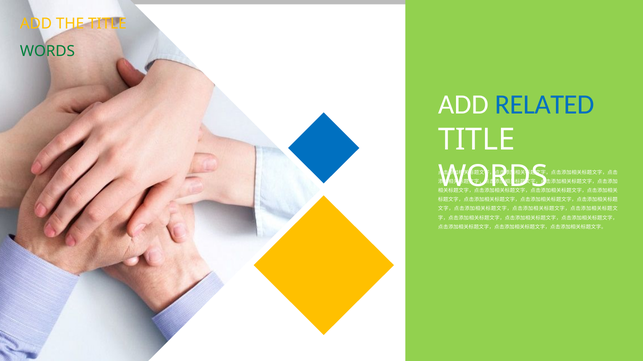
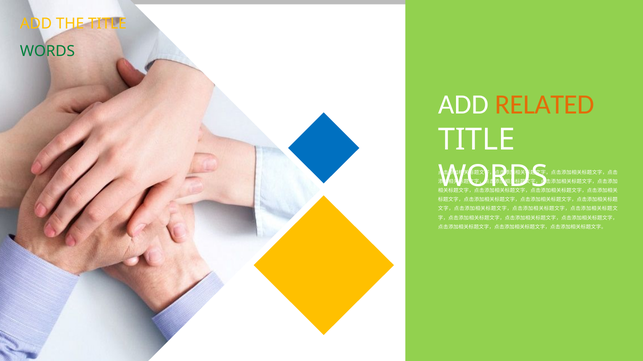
RELATED colour: blue -> orange
